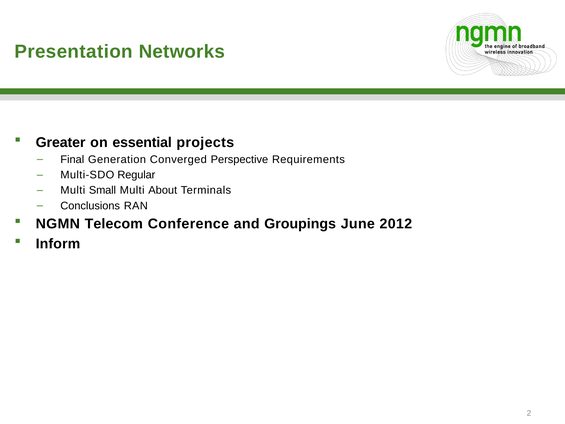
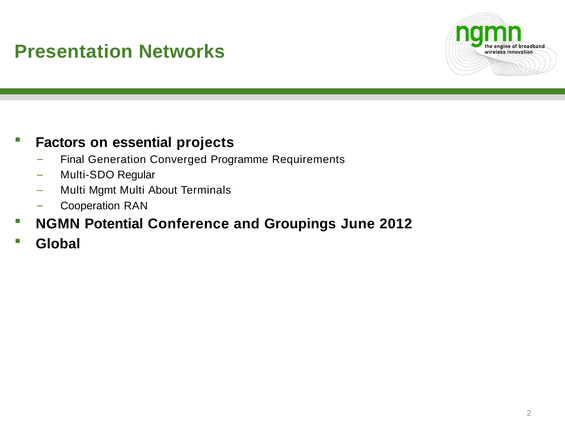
Greater: Greater -> Factors
Perspective: Perspective -> Programme
Small: Small -> Mgmt
Conclusions: Conclusions -> Cooperation
Telecom: Telecom -> Potential
Inform: Inform -> Global
